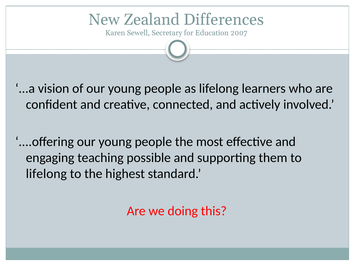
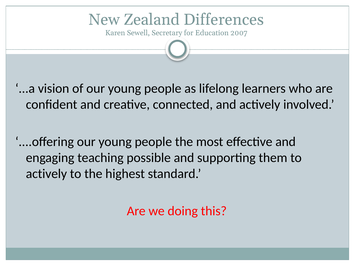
lifelong at (46, 174): lifelong -> actively
